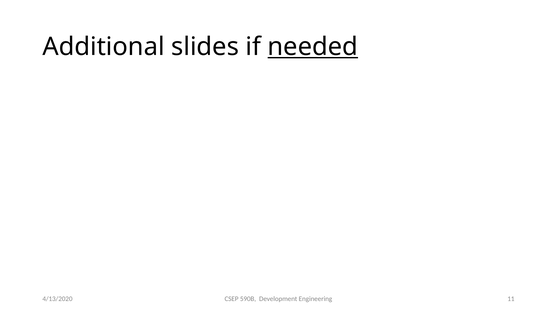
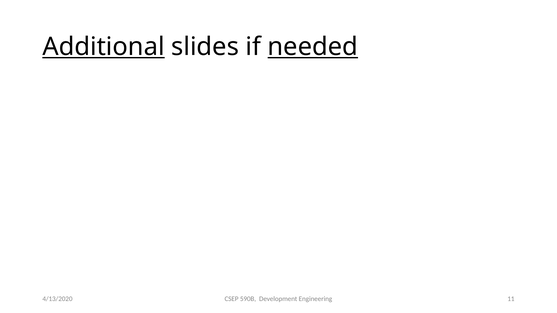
Additional underline: none -> present
